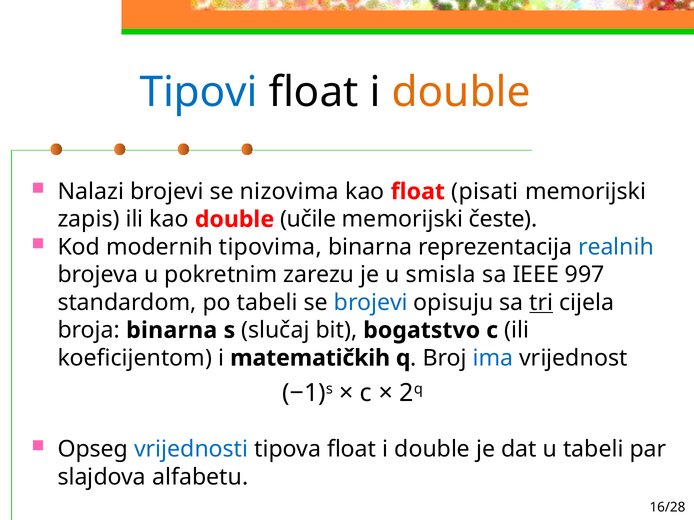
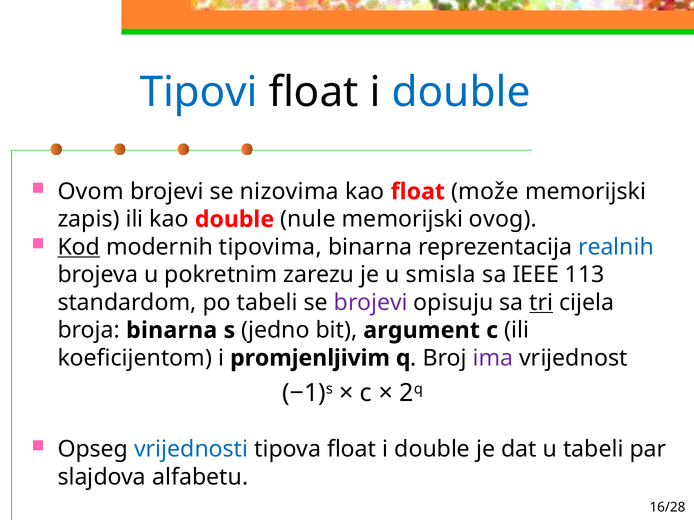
double at (461, 93) colour: orange -> blue
Nalazi: Nalazi -> Ovom
pisati: pisati -> može
učile: učile -> nule
česte: česte -> ovog
Kod underline: none -> present
997: 997 -> 113
brojevi at (371, 303) colour: blue -> purple
slučaj: slučaj -> jedno
bogatstvo: bogatstvo -> argument
matematičkih: matematičkih -> promjenljivim
ima colour: blue -> purple
